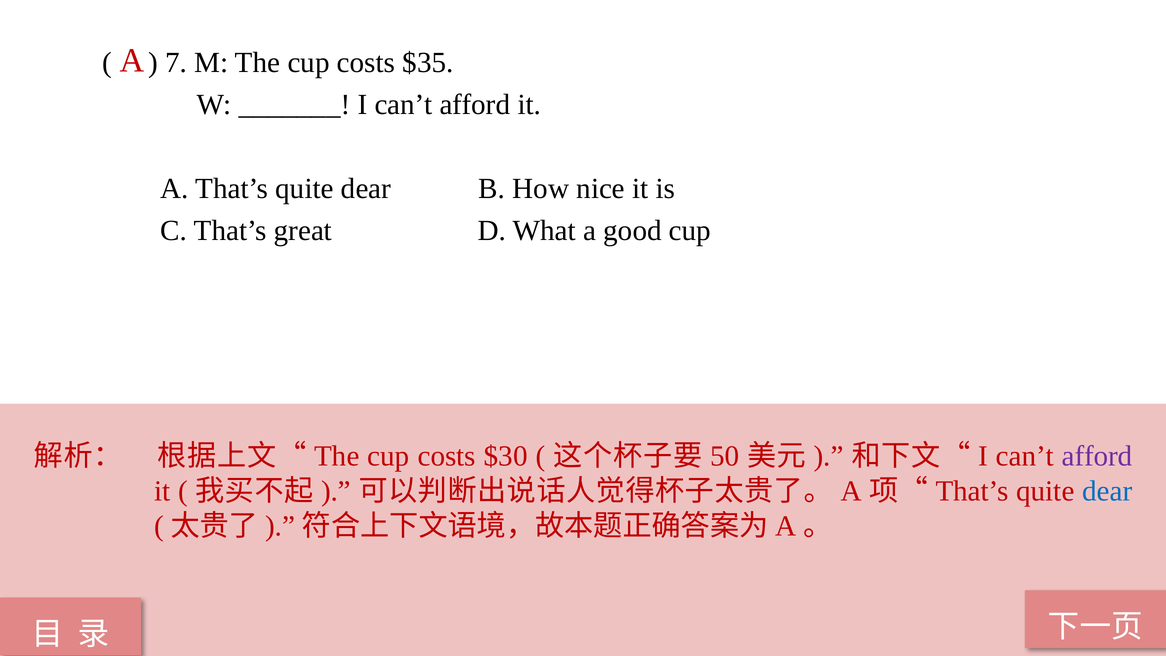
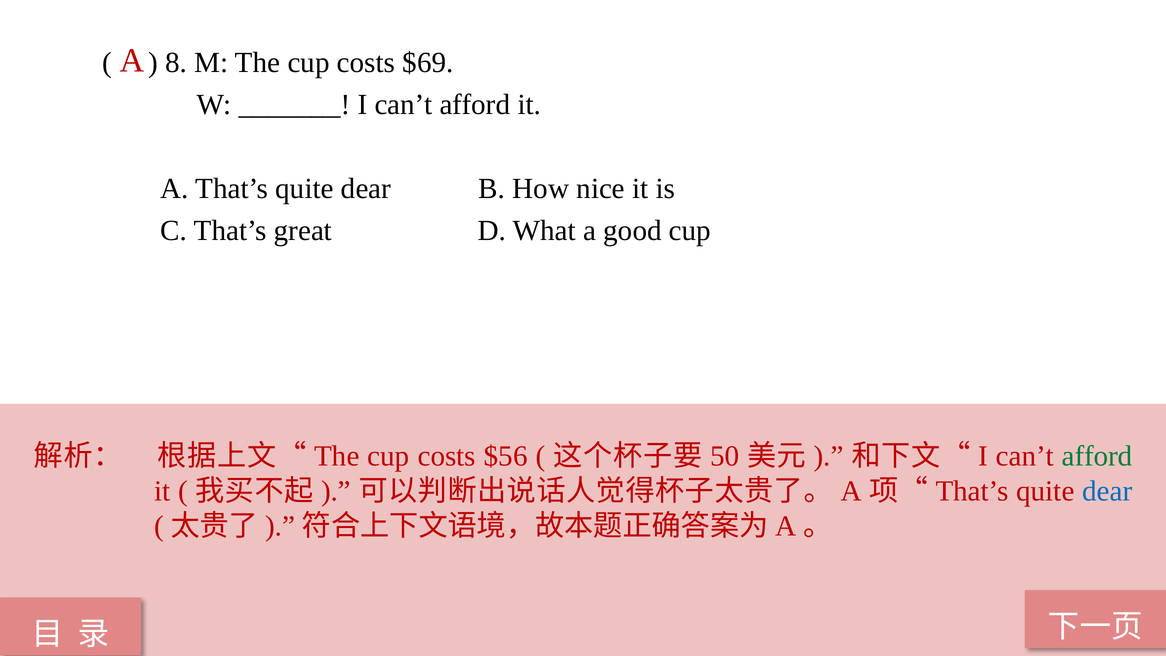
7: 7 -> 8
$35: $35 -> $69
$30: $30 -> $56
afford at (1097, 456) colour: purple -> green
